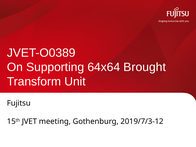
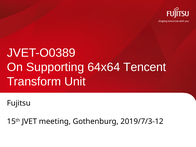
Brought: Brought -> Tencent
